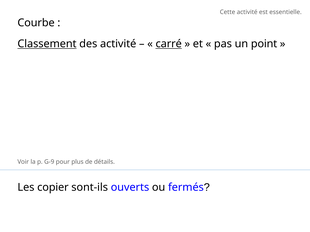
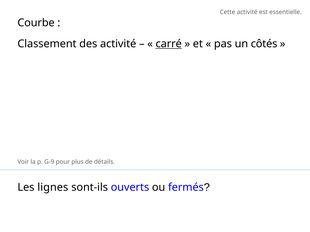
Classement underline: present -> none
point: point -> côtés
copier: copier -> lignes
